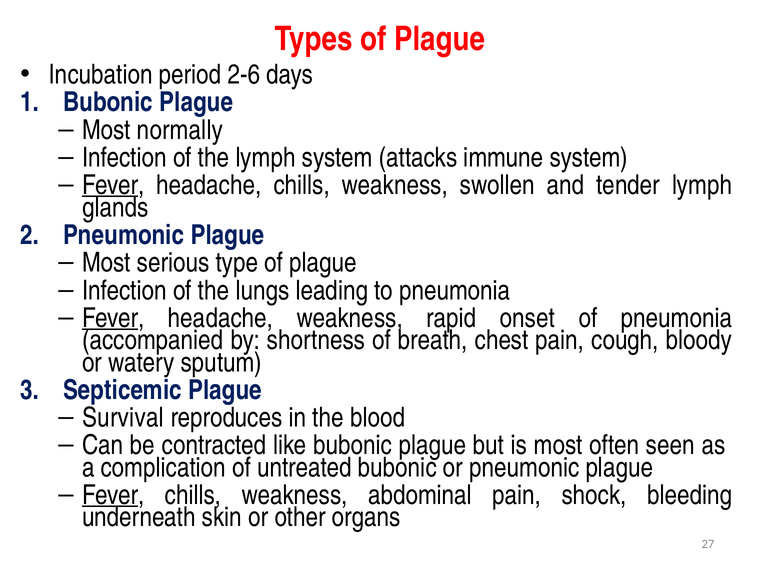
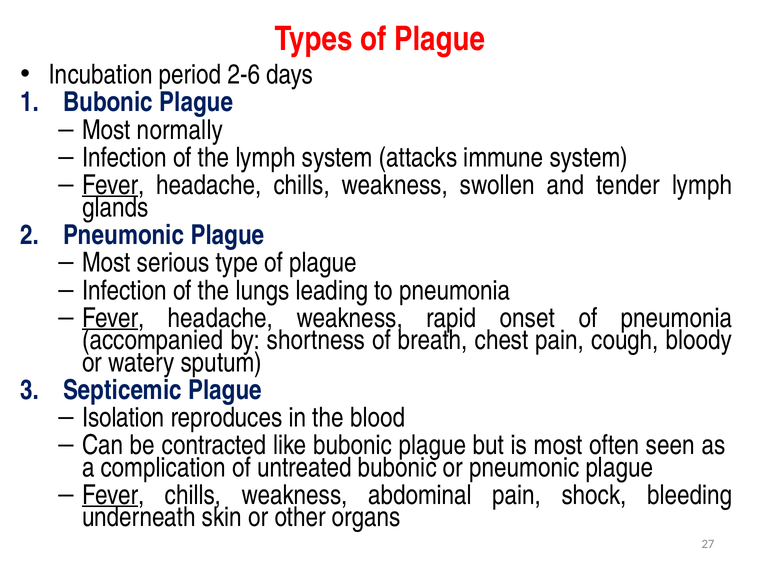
Survival: Survival -> Isolation
